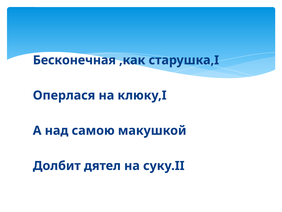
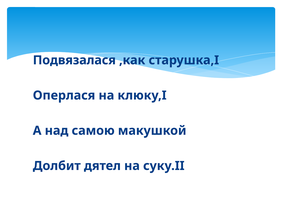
Бесконечная: Бесконечная -> Подвязалася
